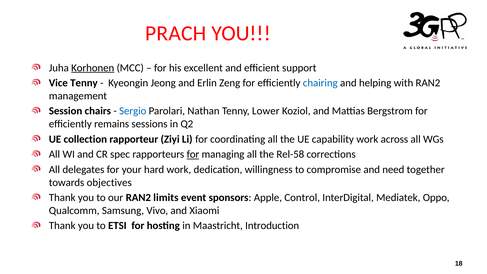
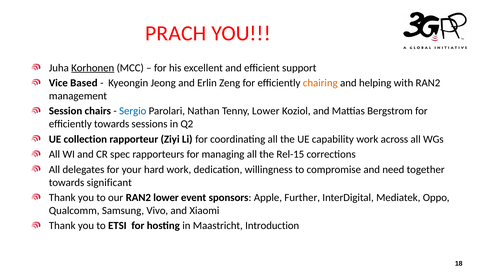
Vice Tenny: Tenny -> Based
chairing colour: blue -> orange
efficiently remains: remains -> towards
for at (193, 154) underline: present -> none
Rel-58: Rel-58 -> Rel-15
objectives: objectives -> significant
RAN2 limits: limits -> lower
Control: Control -> Further
